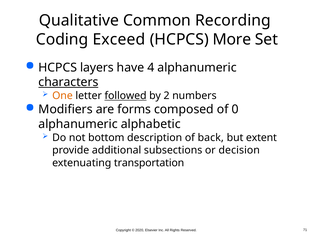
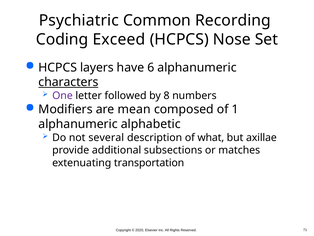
Qualitative: Qualitative -> Psychiatric
More: More -> Nose
4: 4 -> 6
One colour: orange -> purple
followed underline: present -> none
2: 2 -> 8
forms: forms -> mean
0: 0 -> 1
bottom: bottom -> several
back: back -> what
extent: extent -> axillae
decision: decision -> matches
